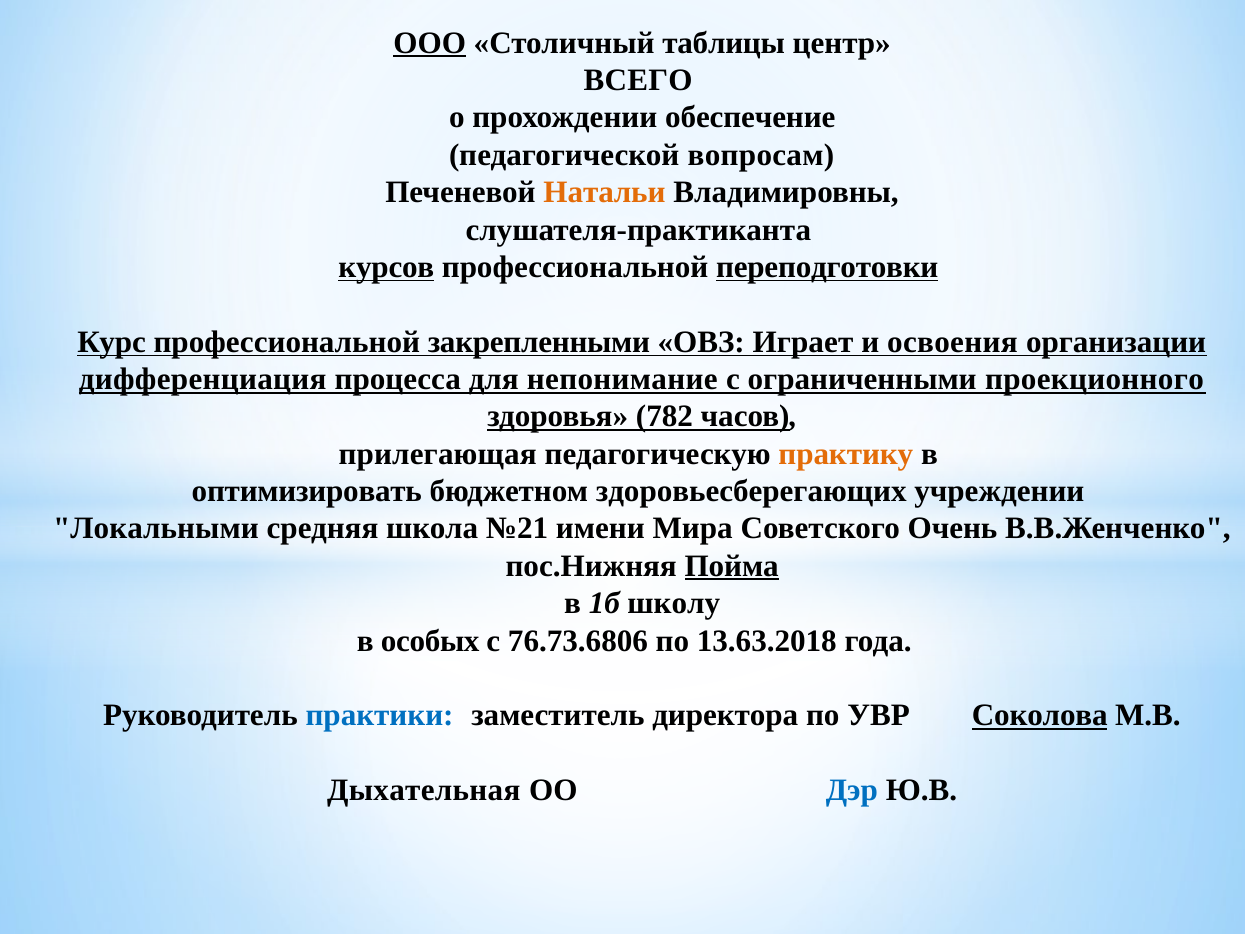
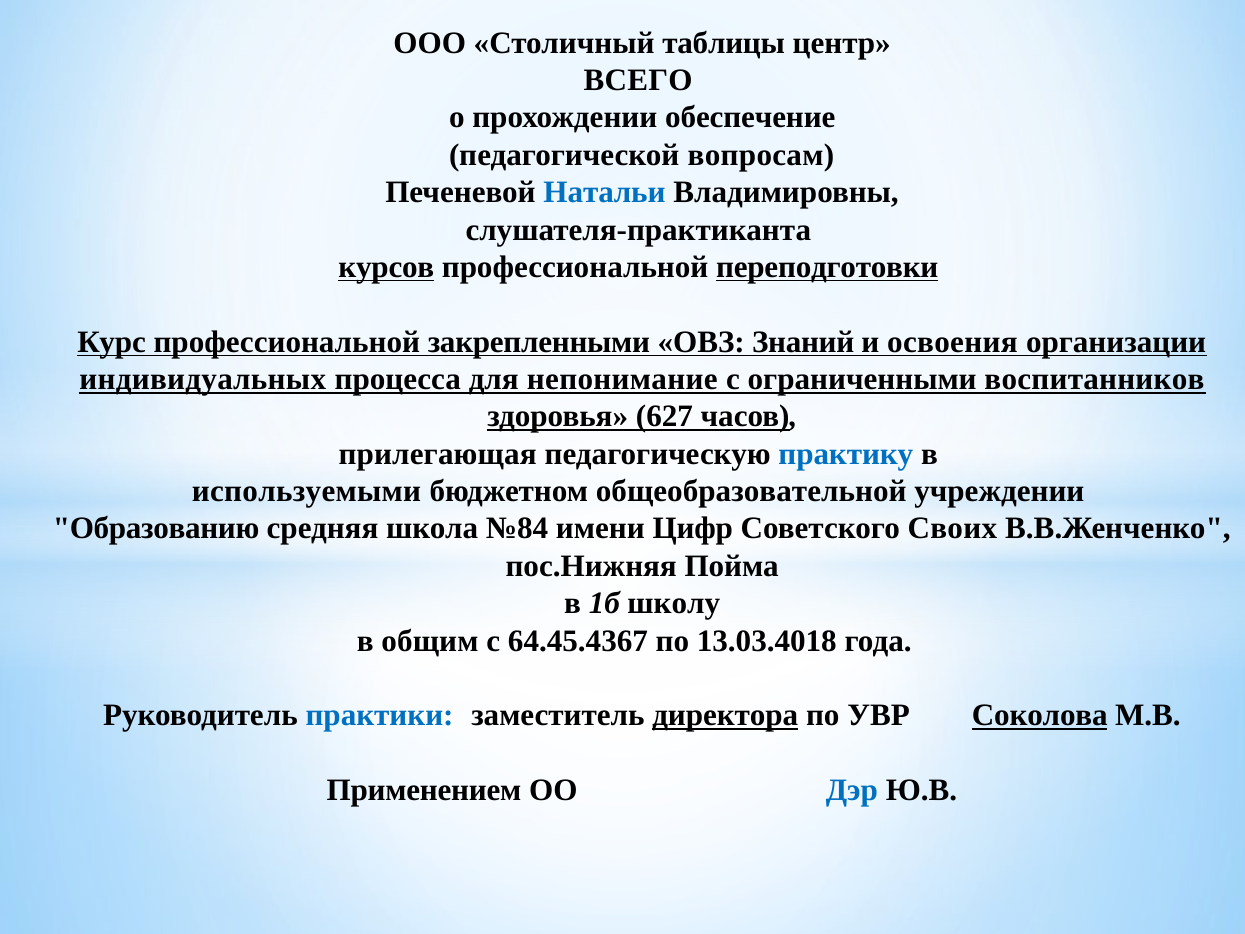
ООО underline: present -> none
Натальи colour: orange -> blue
Играет: Играет -> Знаний
дифференциация: дифференциация -> индивидуальных
проекционного: проекционного -> воспитанников
782: 782 -> 627
практику colour: orange -> blue
оптимизировать: оптимизировать -> используемыми
здоровьесберегающих: здоровьесберегающих -> общеобразовательной
Локальными: Локальными -> Образованию
№21: №21 -> №84
Мира: Мира -> Цифр
Очень: Очень -> Своих
Пойма underline: present -> none
особых: особых -> общим
76.73.6806: 76.73.6806 -> 64.45.4367
13.63.2018: 13.63.2018 -> 13.03.4018
директора underline: none -> present
Дыхательная: Дыхательная -> Применением
